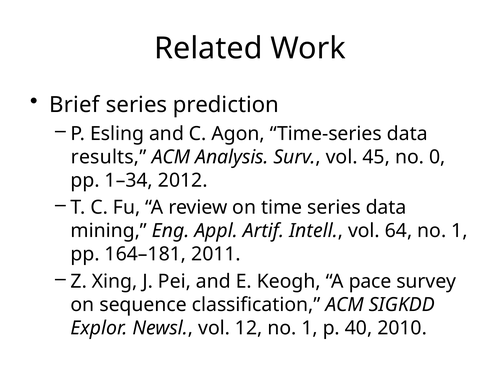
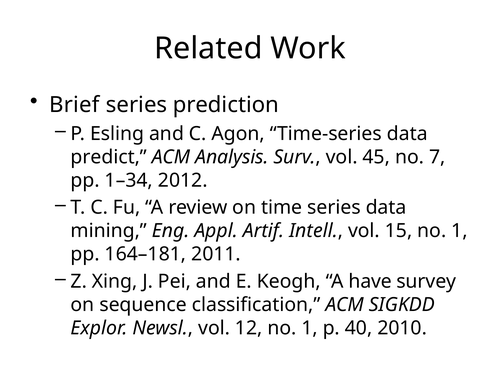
results: results -> predict
0: 0 -> 7
64: 64 -> 15
pace: pace -> have
